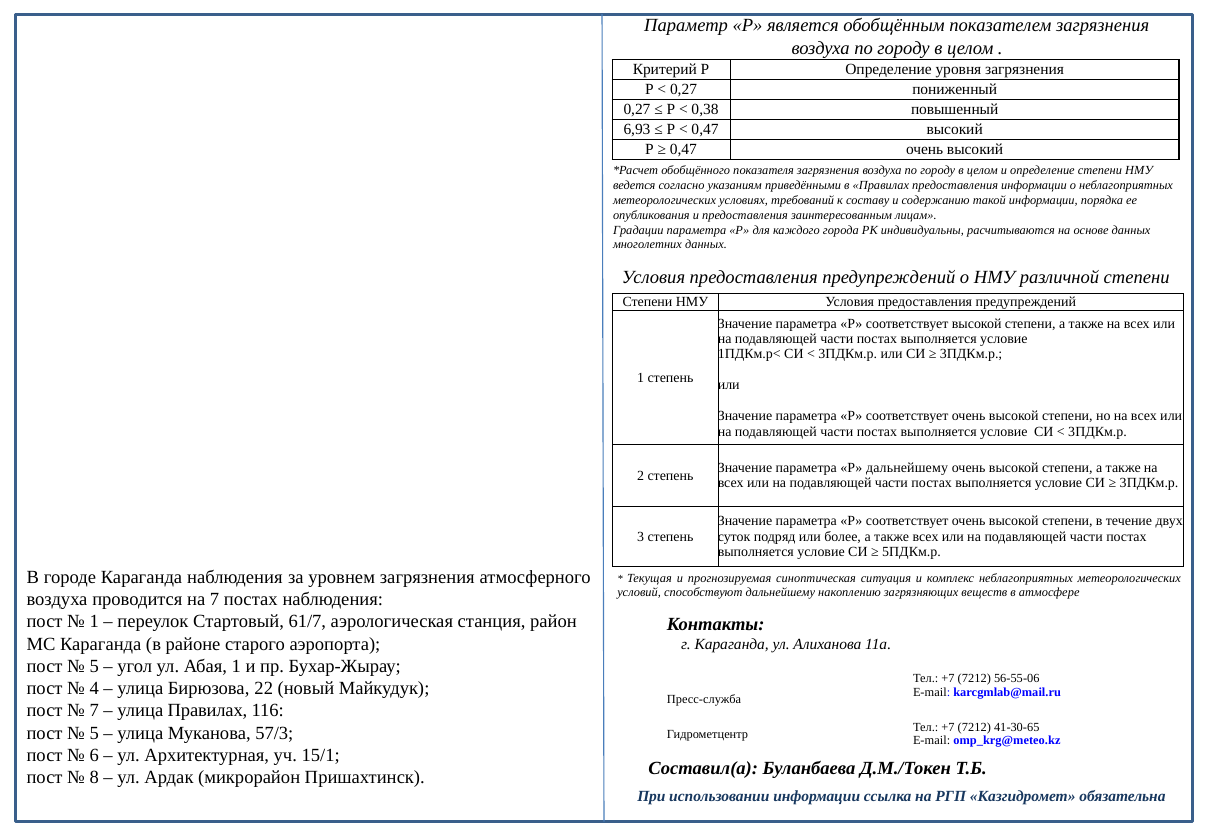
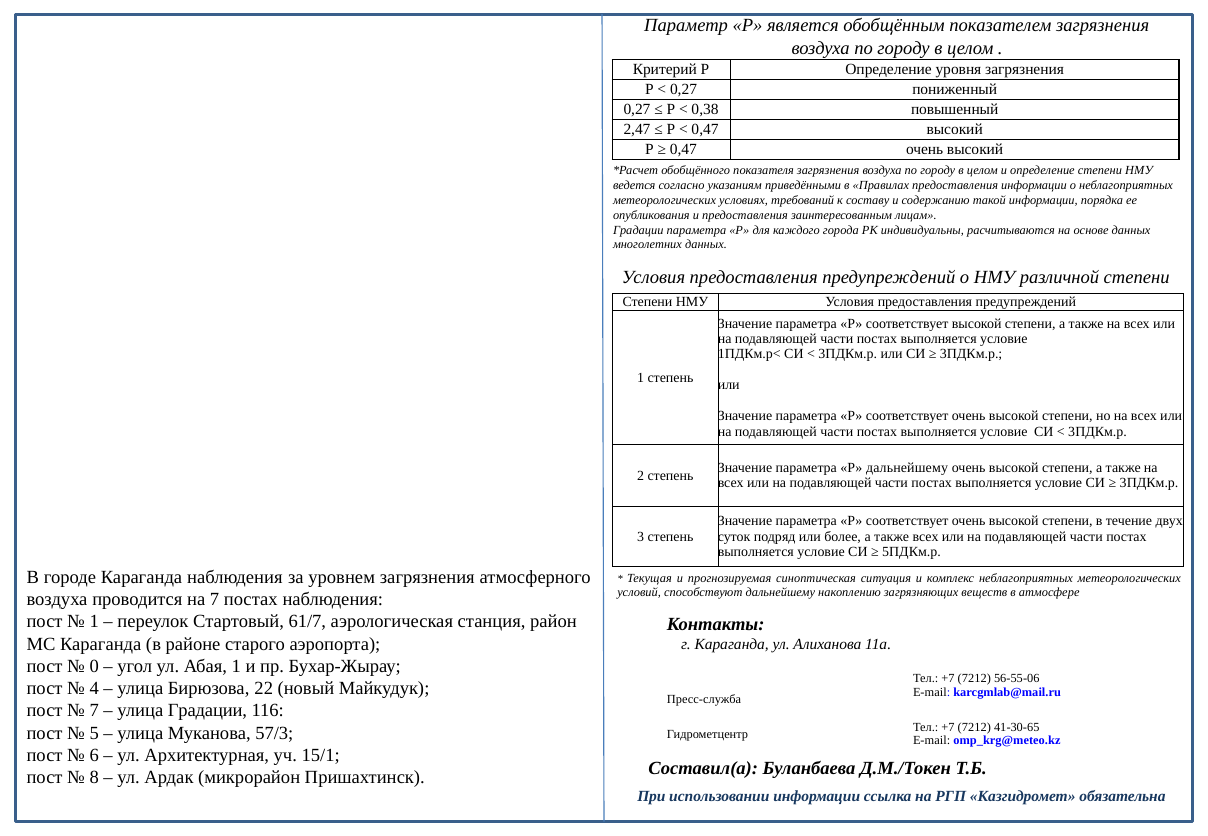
6,93: 6,93 -> 2,47
5 at (94, 667): 5 -> 0
улица Правилах: Правилах -> Градации
